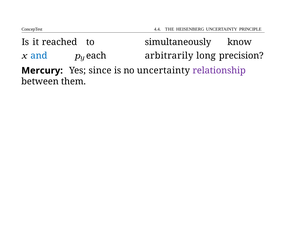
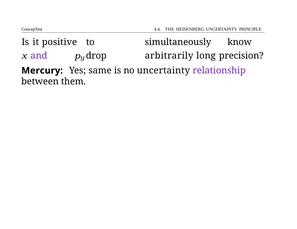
reached: reached -> positive
and colour: blue -> purple
each: each -> drop
since: since -> same
